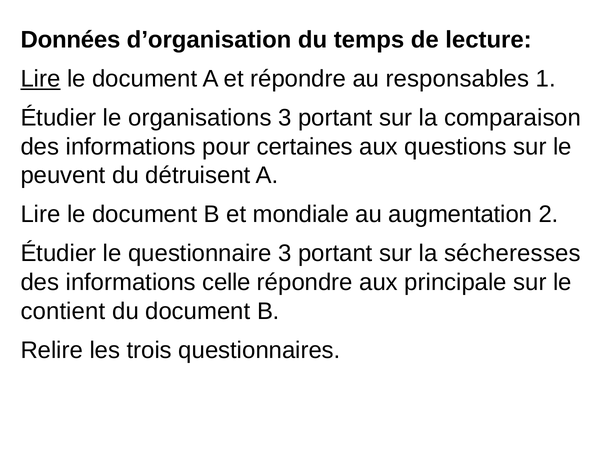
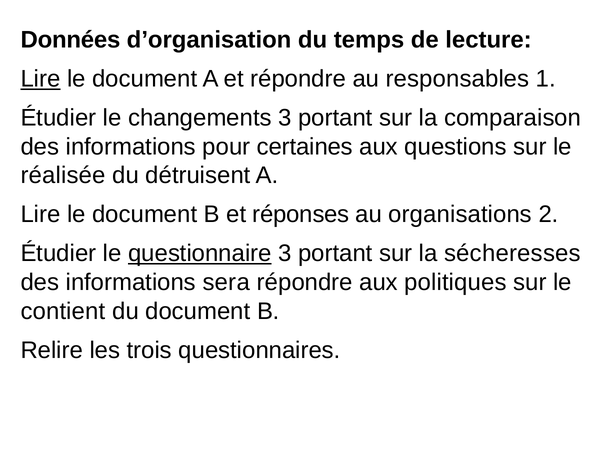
organisations: organisations -> changements
peuvent: peuvent -> réalisée
mondiale: mondiale -> réponses
augmentation: augmentation -> organisations
questionnaire underline: none -> present
celle: celle -> sera
principale: principale -> politiques
